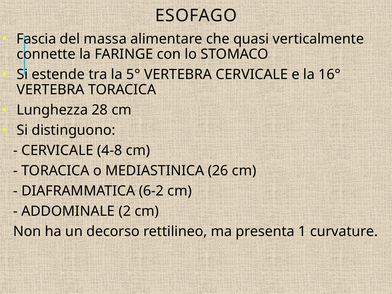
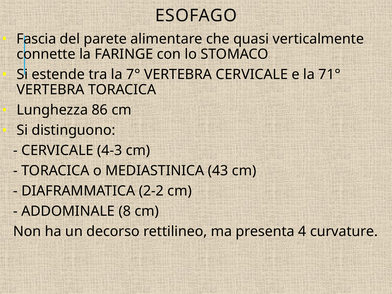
massa: massa -> parete
5°: 5° -> 7°
16°: 16° -> 71°
28: 28 -> 86
4-8: 4-8 -> 4-3
26: 26 -> 43
6-2: 6-2 -> 2-2
2: 2 -> 8
1: 1 -> 4
